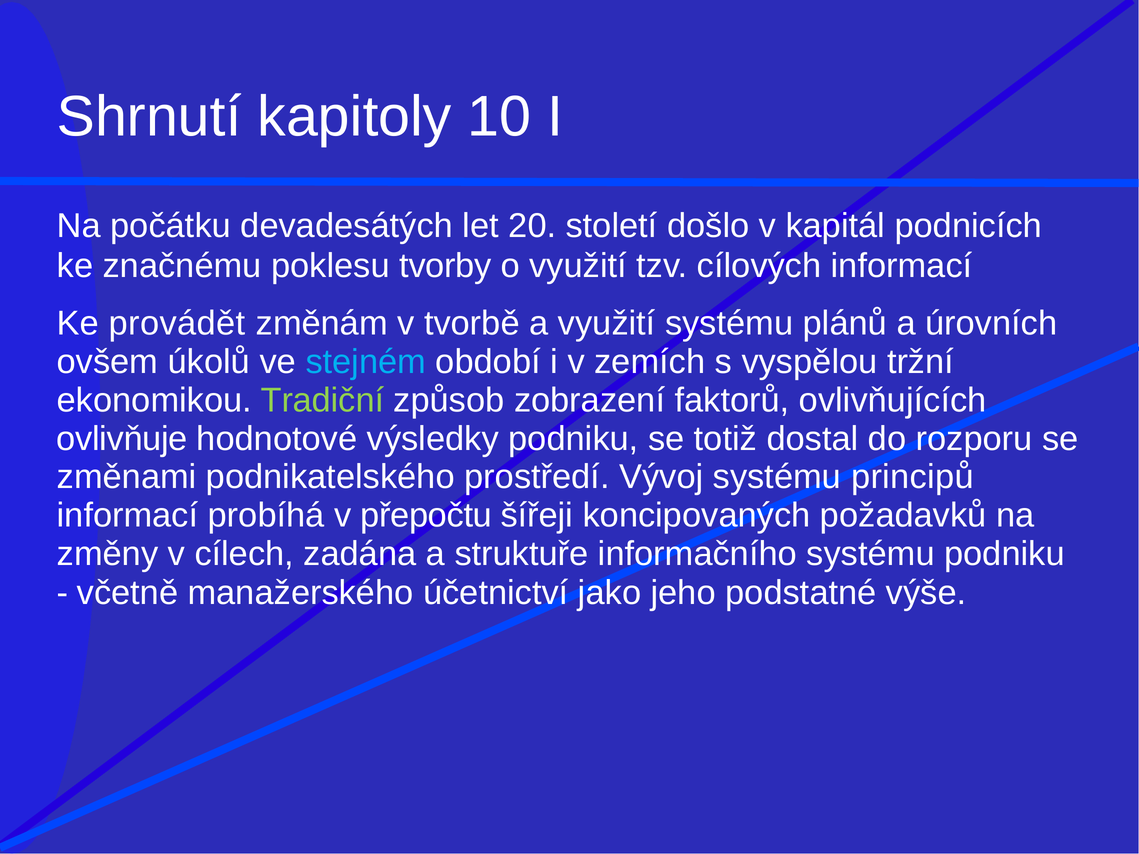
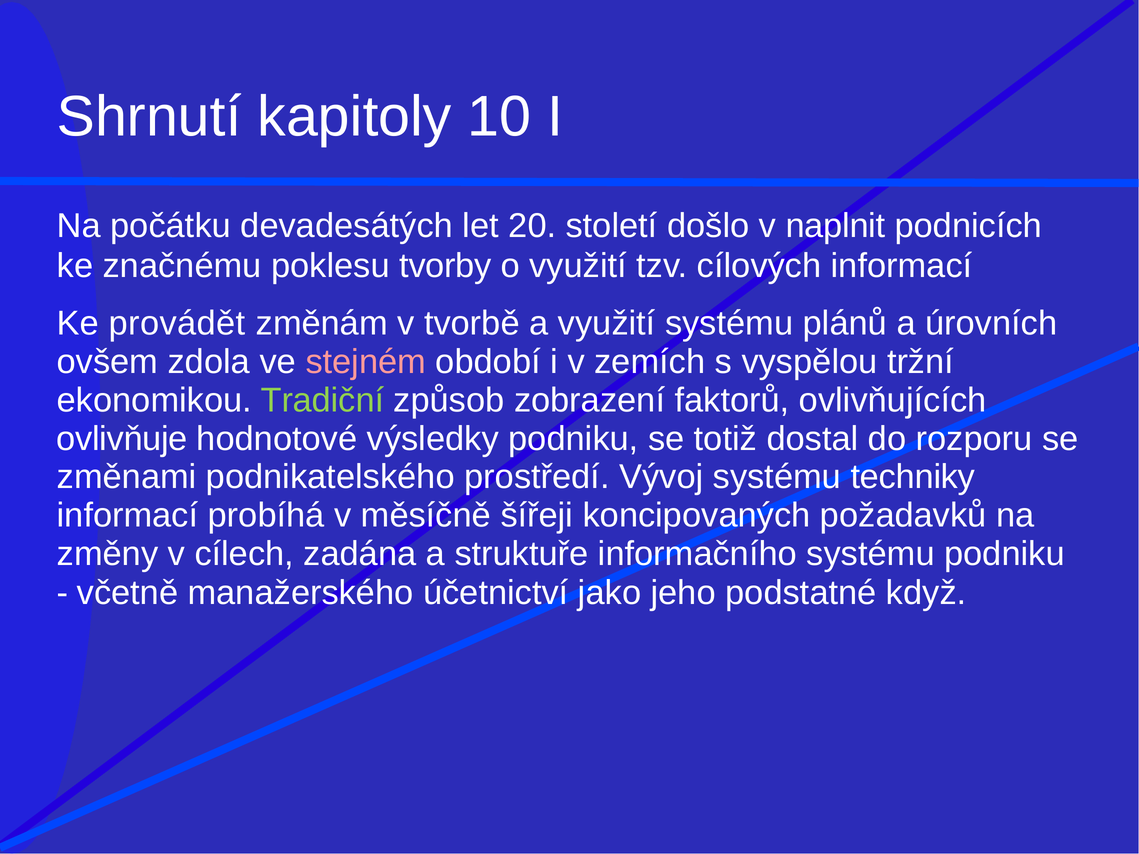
kapitál: kapitál -> naplnit
úkolů: úkolů -> zdola
stejném colour: light blue -> pink
principů: principů -> techniky
přepočtu: přepočtu -> měsíčně
výše: výše -> když
